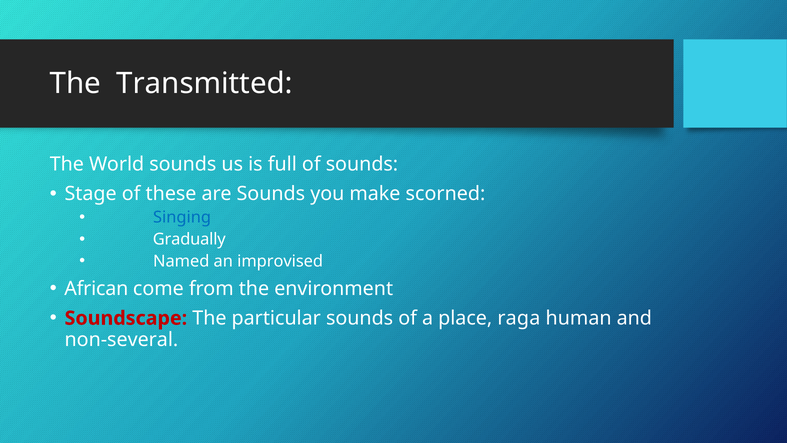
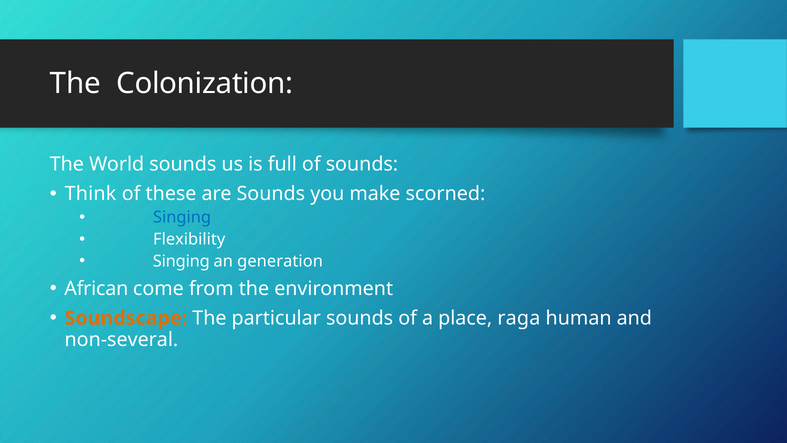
Transmitted: Transmitted -> Colonization
Stage: Stage -> Think
Gradually: Gradually -> Flexibility
Named at (181, 261): Named -> Singing
improvised: improvised -> generation
Soundscape colour: red -> orange
